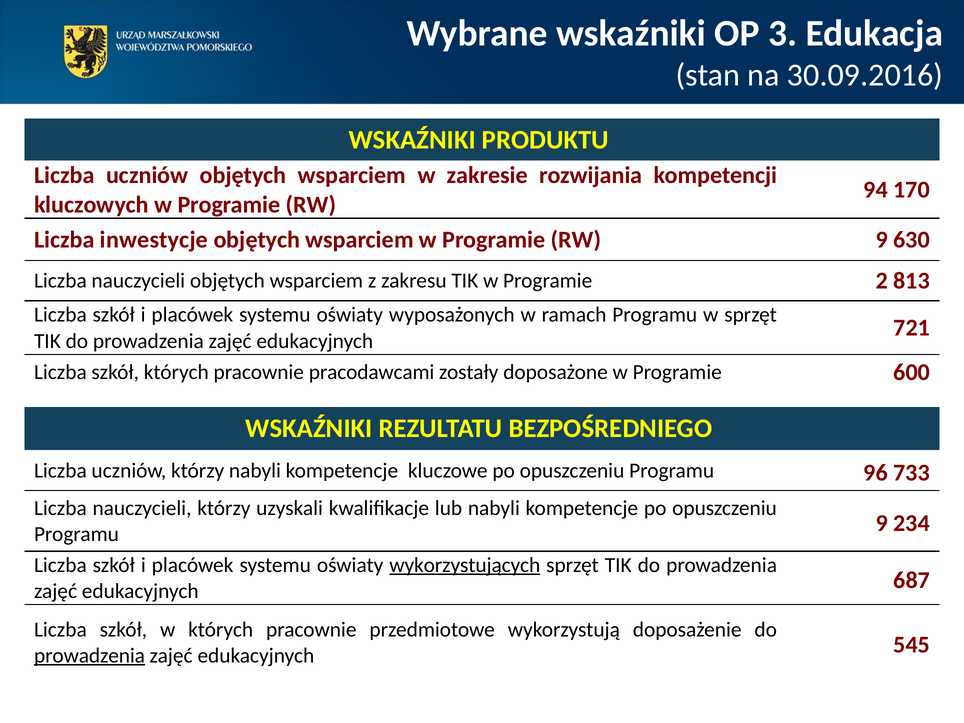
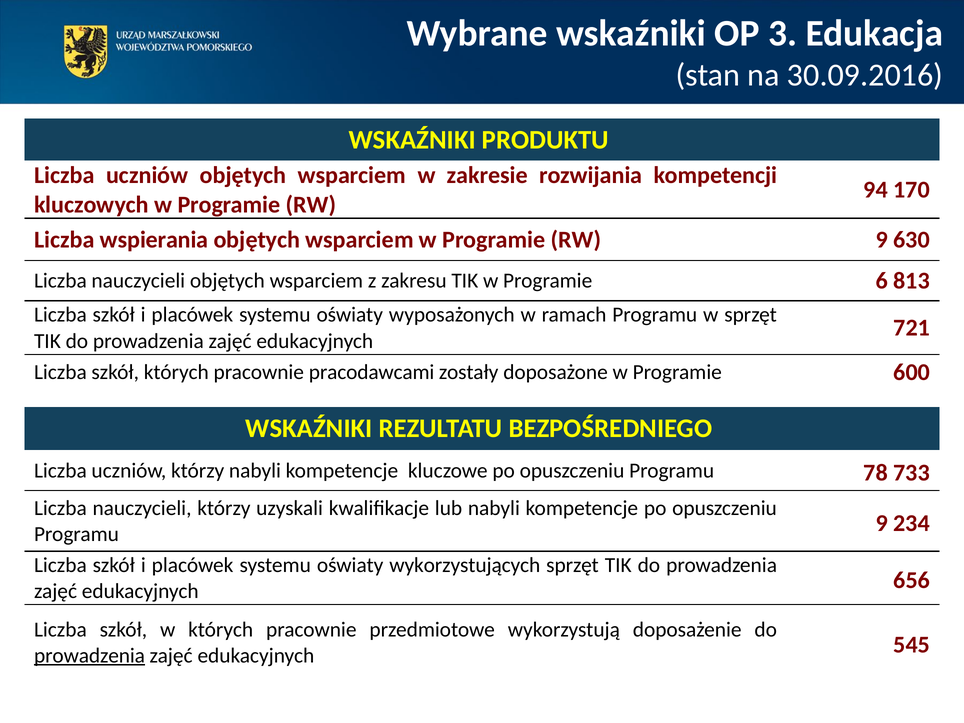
inwestycje: inwestycje -> wspierania
2: 2 -> 6
96: 96 -> 78
wykorzystujących underline: present -> none
687: 687 -> 656
